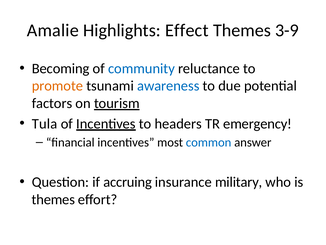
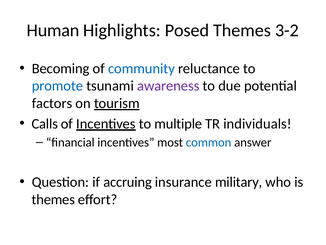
Amalie: Amalie -> Human
Effect: Effect -> Posed
3-9: 3-9 -> 3-2
promote colour: orange -> blue
awareness colour: blue -> purple
Tula: Tula -> Calls
headers: headers -> multiple
emergency: emergency -> individuals
